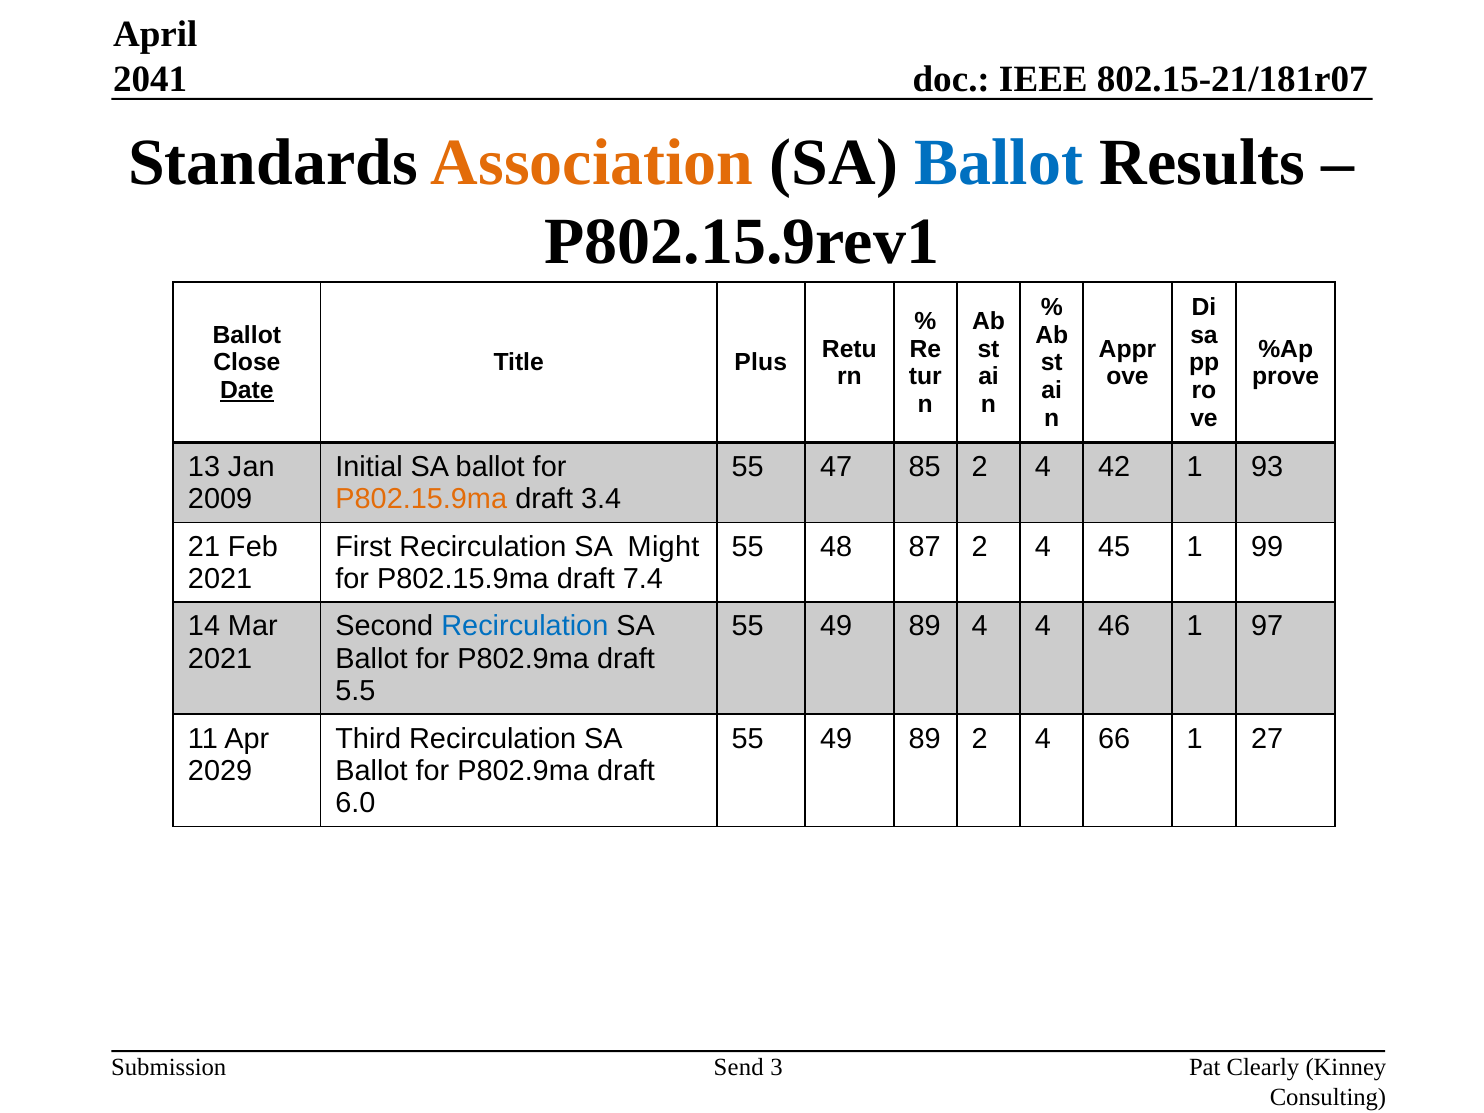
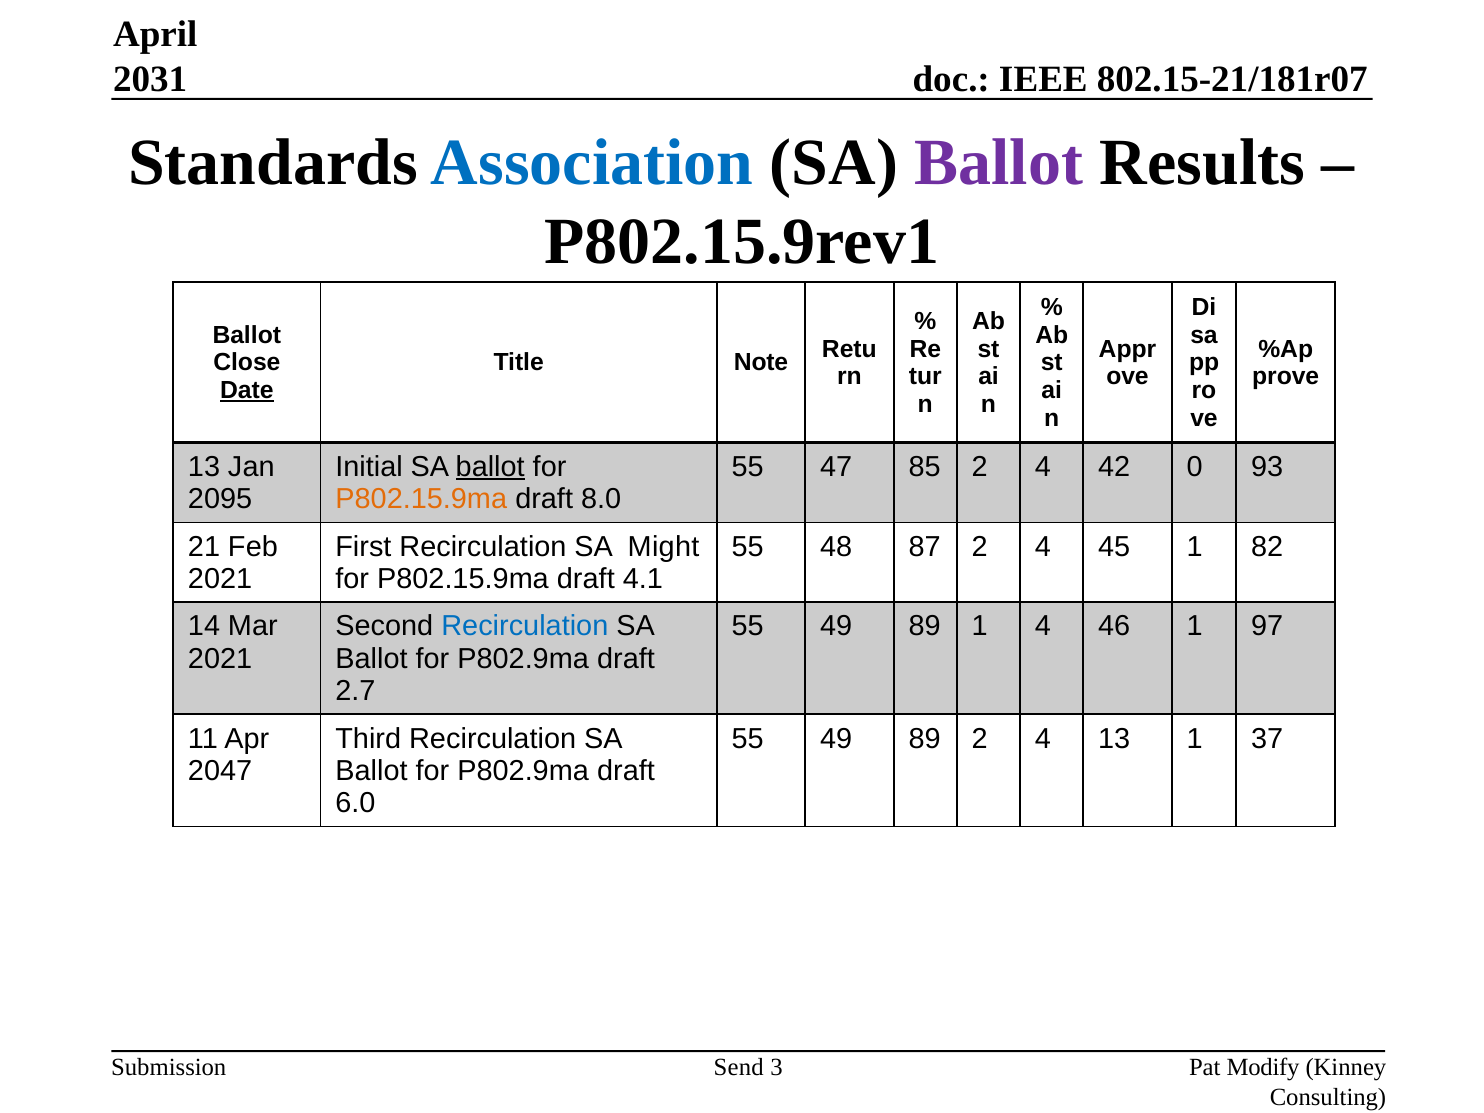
2041: 2041 -> 2031
Association colour: orange -> blue
Ballot at (999, 163) colour: blue -> purple
Plus: Plus -> Note
ballot at (490, 467) underline: none -> present
42 1: 1 -> 0
2009: 2009 -> 2095
3.4: 3.4 -> 8.0
99: 99 -> 82
7.4: 7.4 -> 4.1
89 4: 4 -> 1
5.5: 5.5 -> 2.7
4 66: 66 -> 13
27: 27 -> 37
2029: 2029 -> 2047
Clearly: Clearly -> Modify
